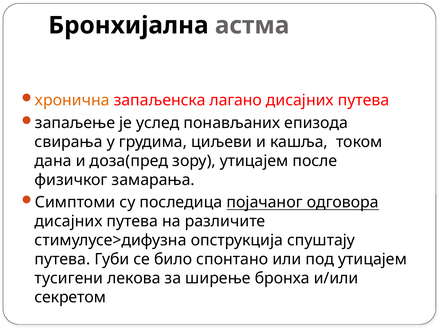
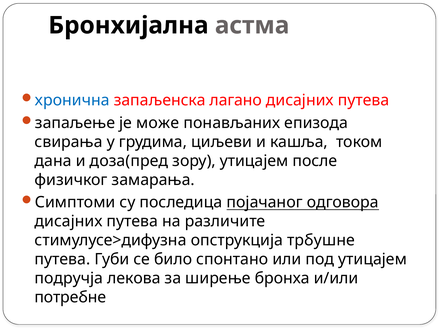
хронична colour: orange -> blue
услед: услед -> може
спуштају: спуштају -> трбушне
тусигени: тусигени -> подручја
секретом: секретом -> потребне
